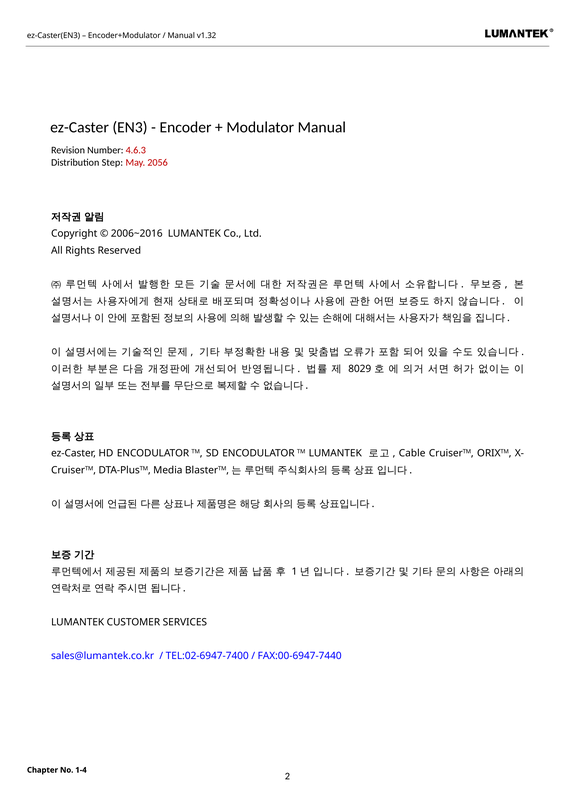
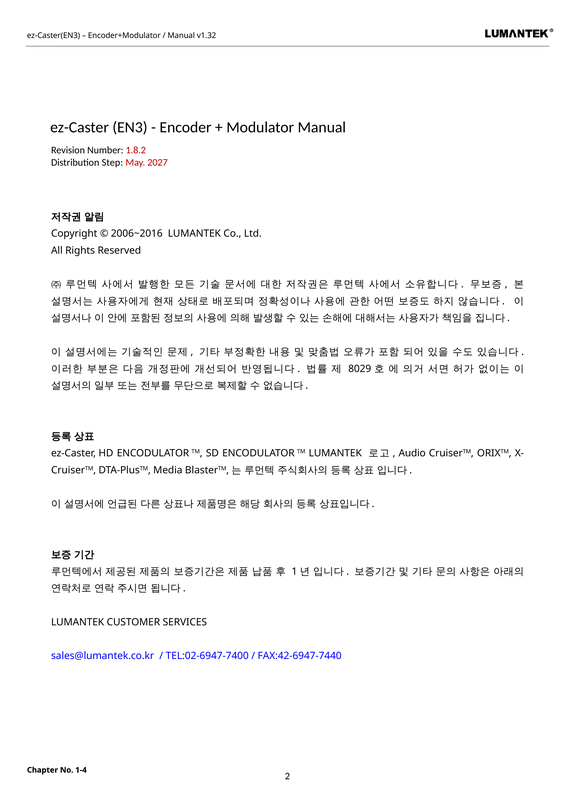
4.6.3: 4.6.3 -> 1.8.2
2056: 2056 -> 2027
Cable: Cable -> Audio
FAX:00-6947-7440: FAX:00-6947-7440 -> FAX:42-6947-7440
